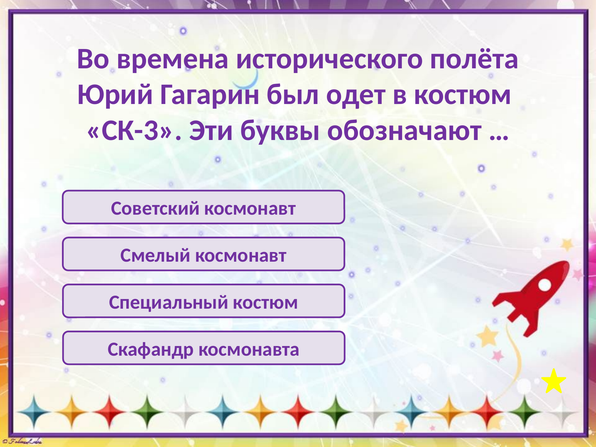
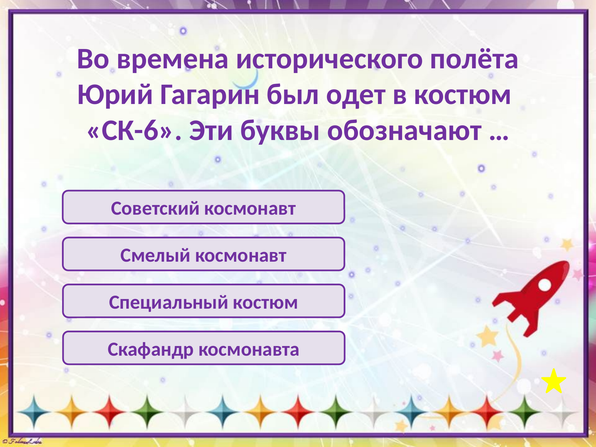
СК-3: СК-3 -> СК-6
